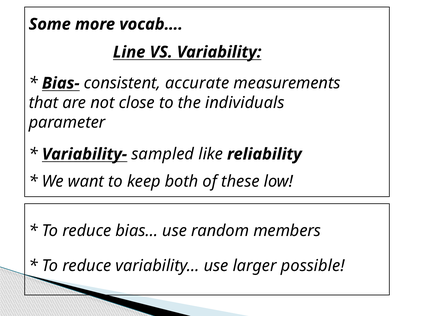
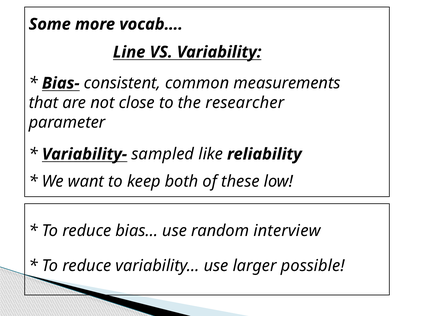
accurate: accurate -> common
individuals: individuals -> researcher
members: members -> interview
